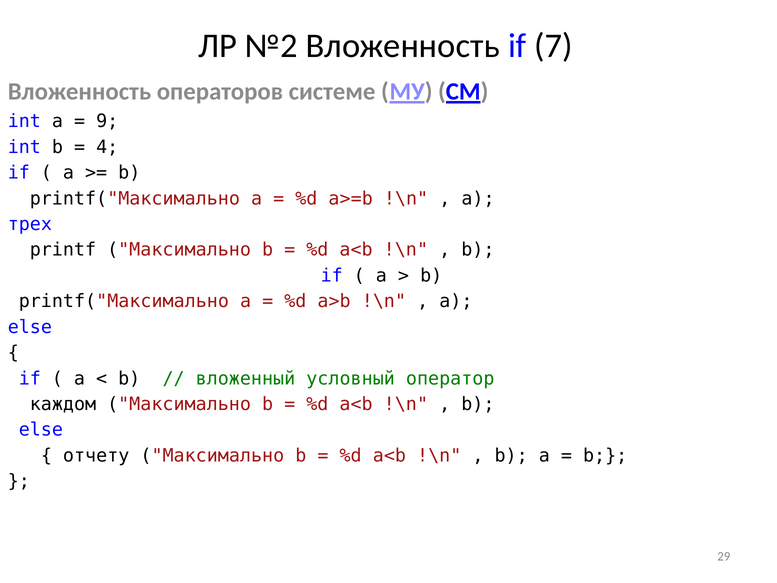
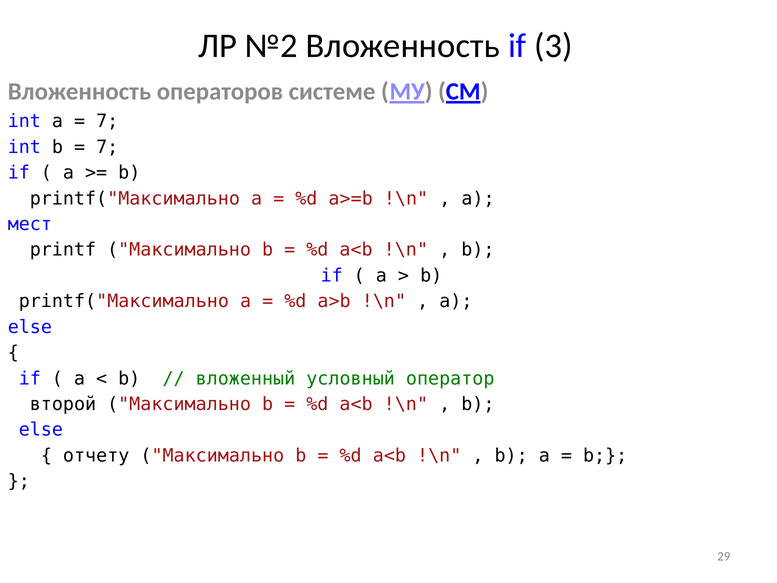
7: 7 -> 3
9 at (107, 121): 9 -> 7
4 at (107, 147): 4 -> 7
трех: трех -> мест
каждом: каждом -> второй
